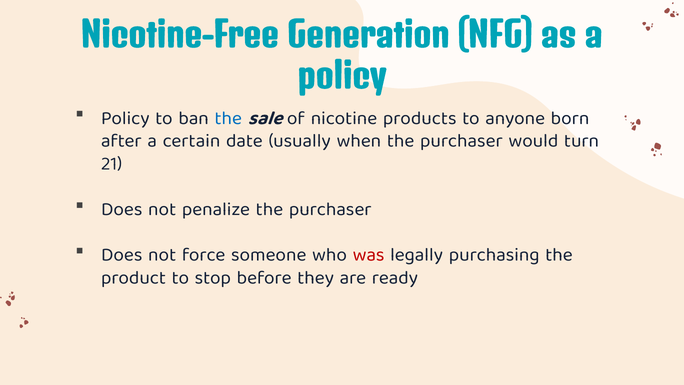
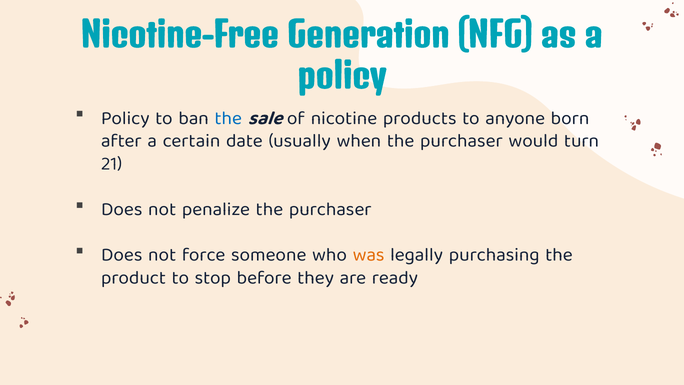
was colour: red -> orange
